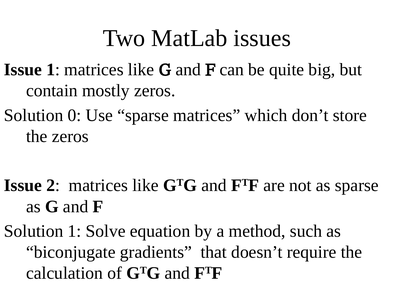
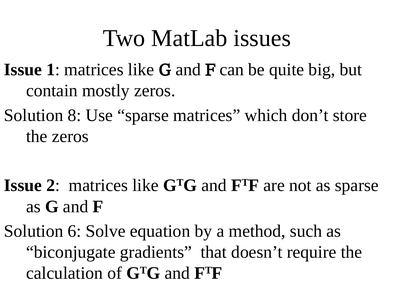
0: 0 -> 8
Solution 1: 1 -> 6
